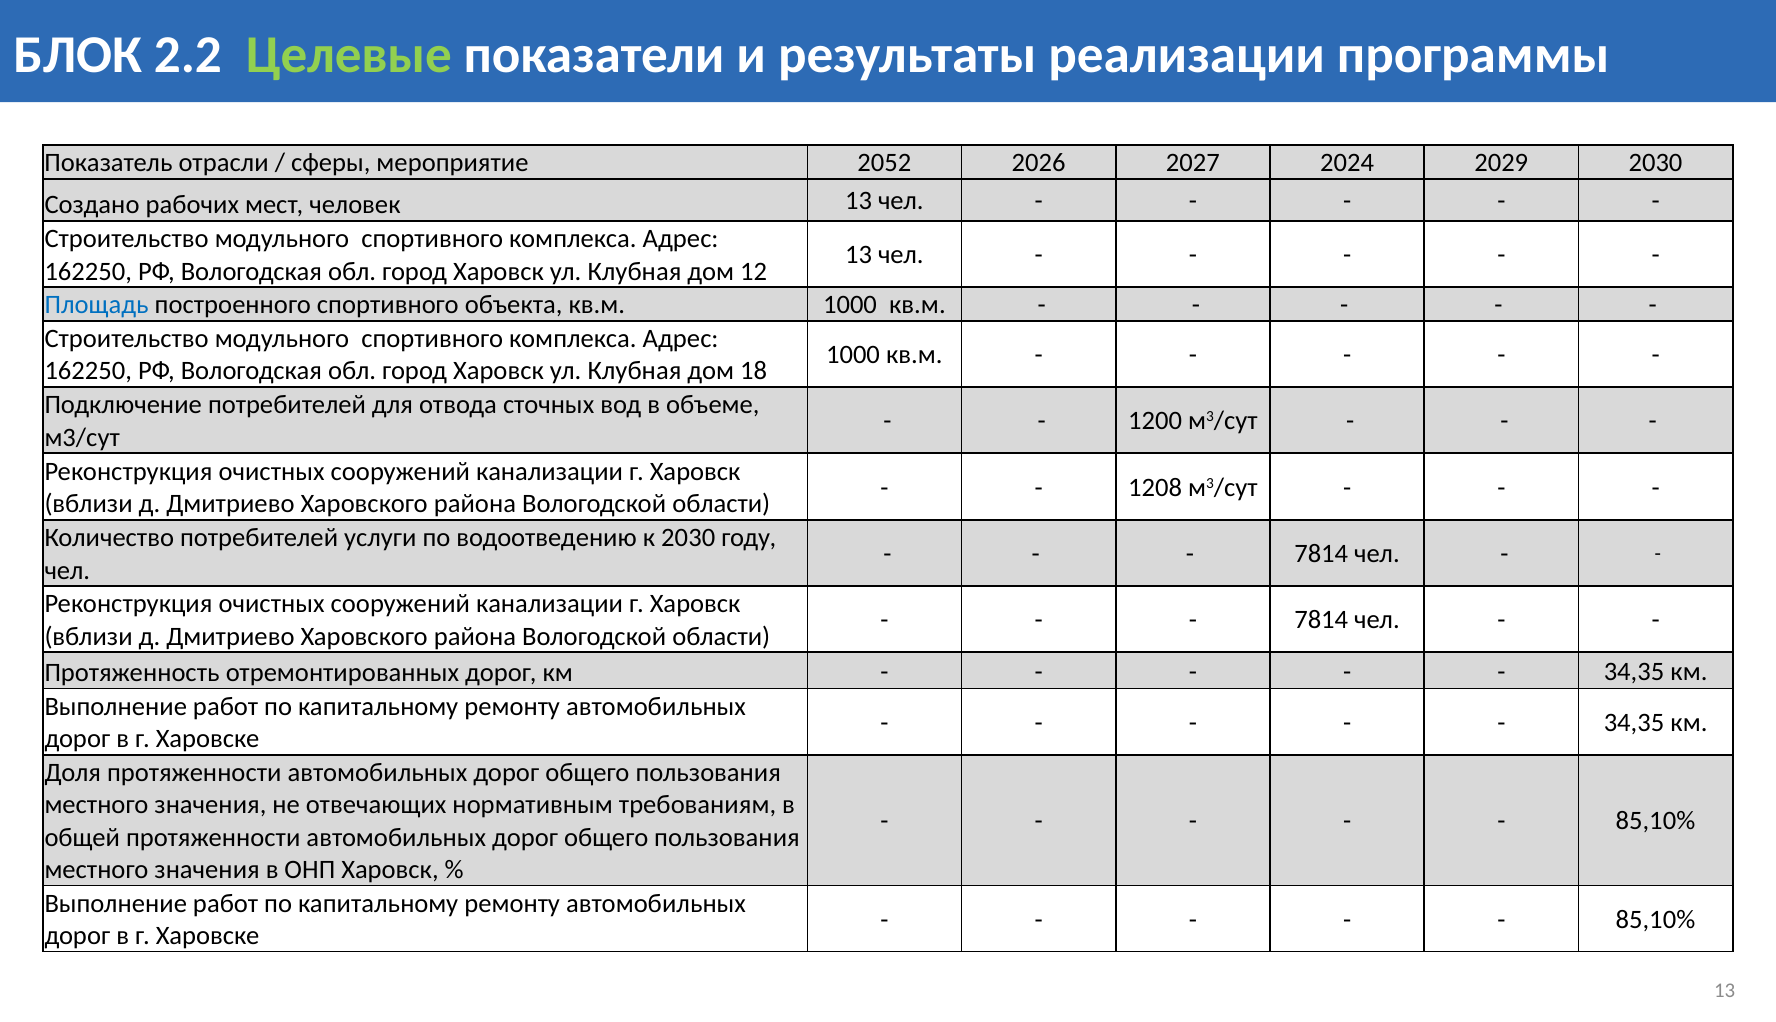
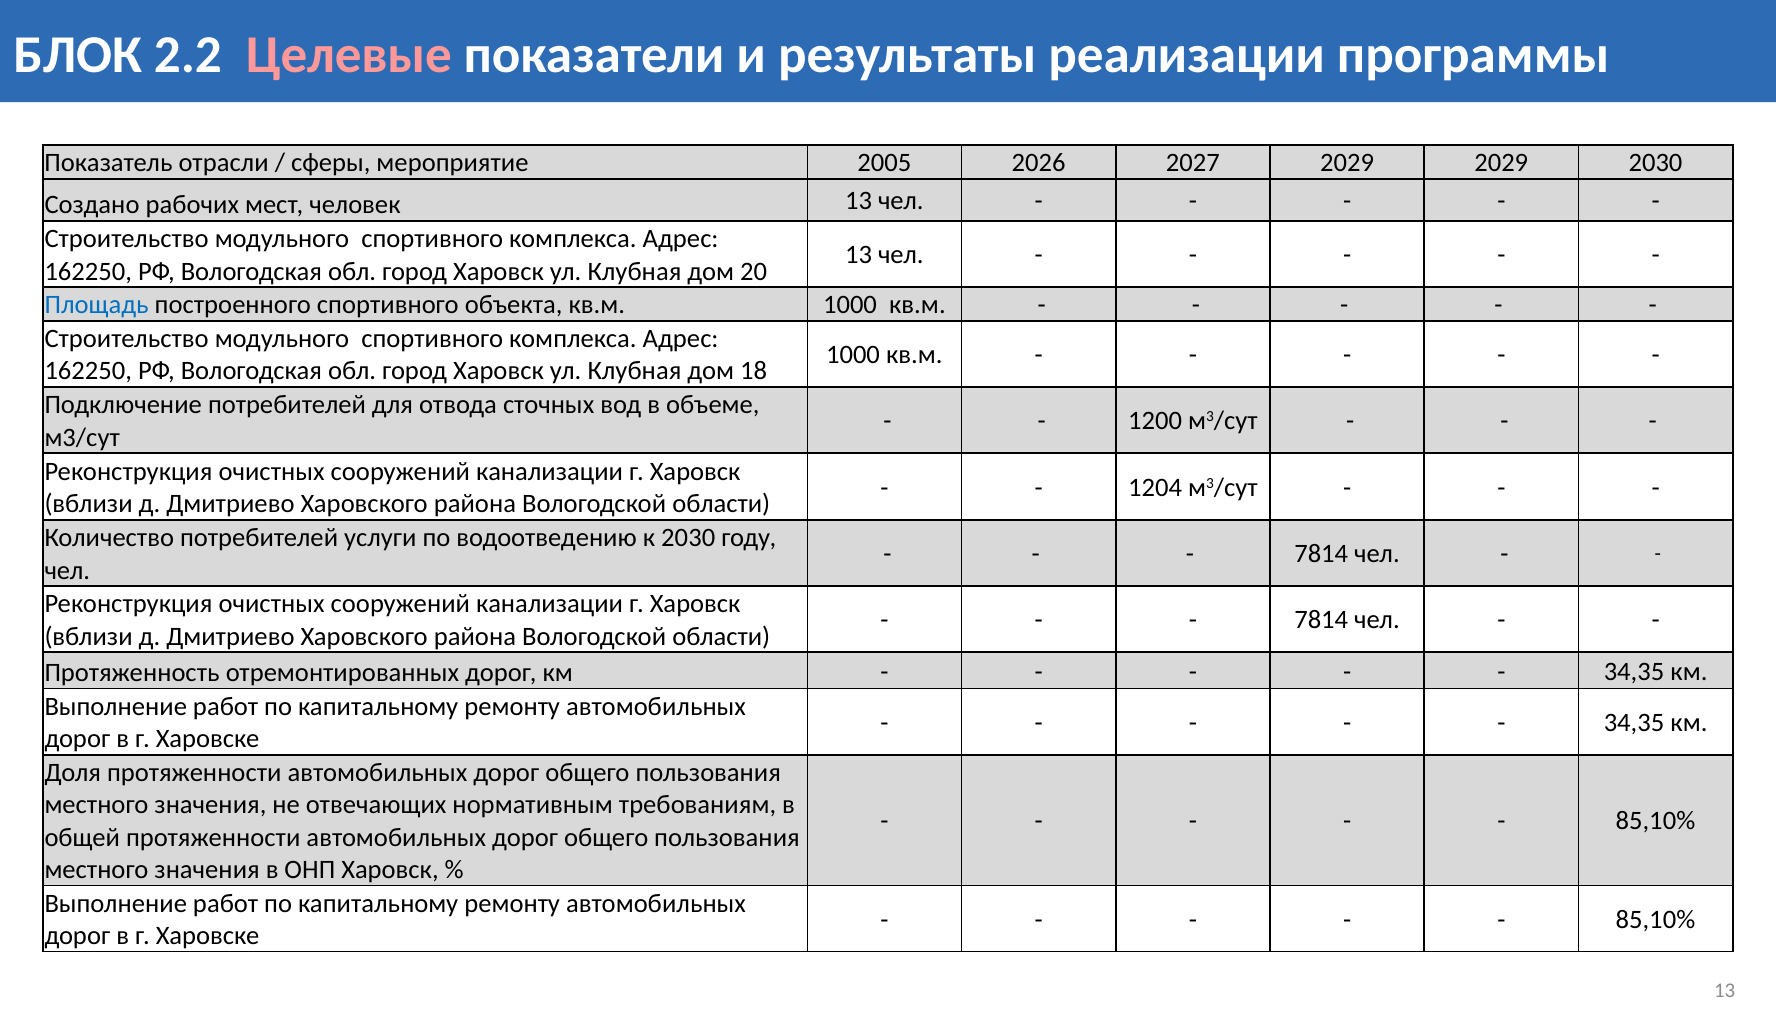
Целевые colour: light green -> pink
2052: 2052 -> 2005
2027 2024: 2024 -> 2029
12: 12 -> 20
1208: 1208 -> 1204
